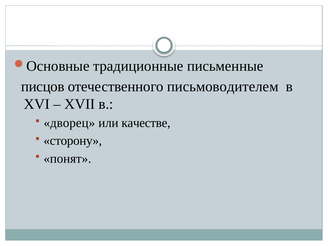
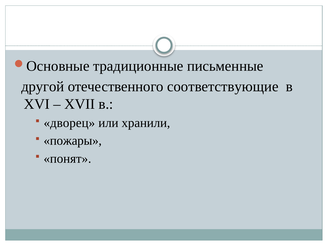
писцов: писцов -> другой
письмоводителем: письмоводителем -> соответствующие
качестве: качестве -> хранили
сторону: сторону -> пожары
